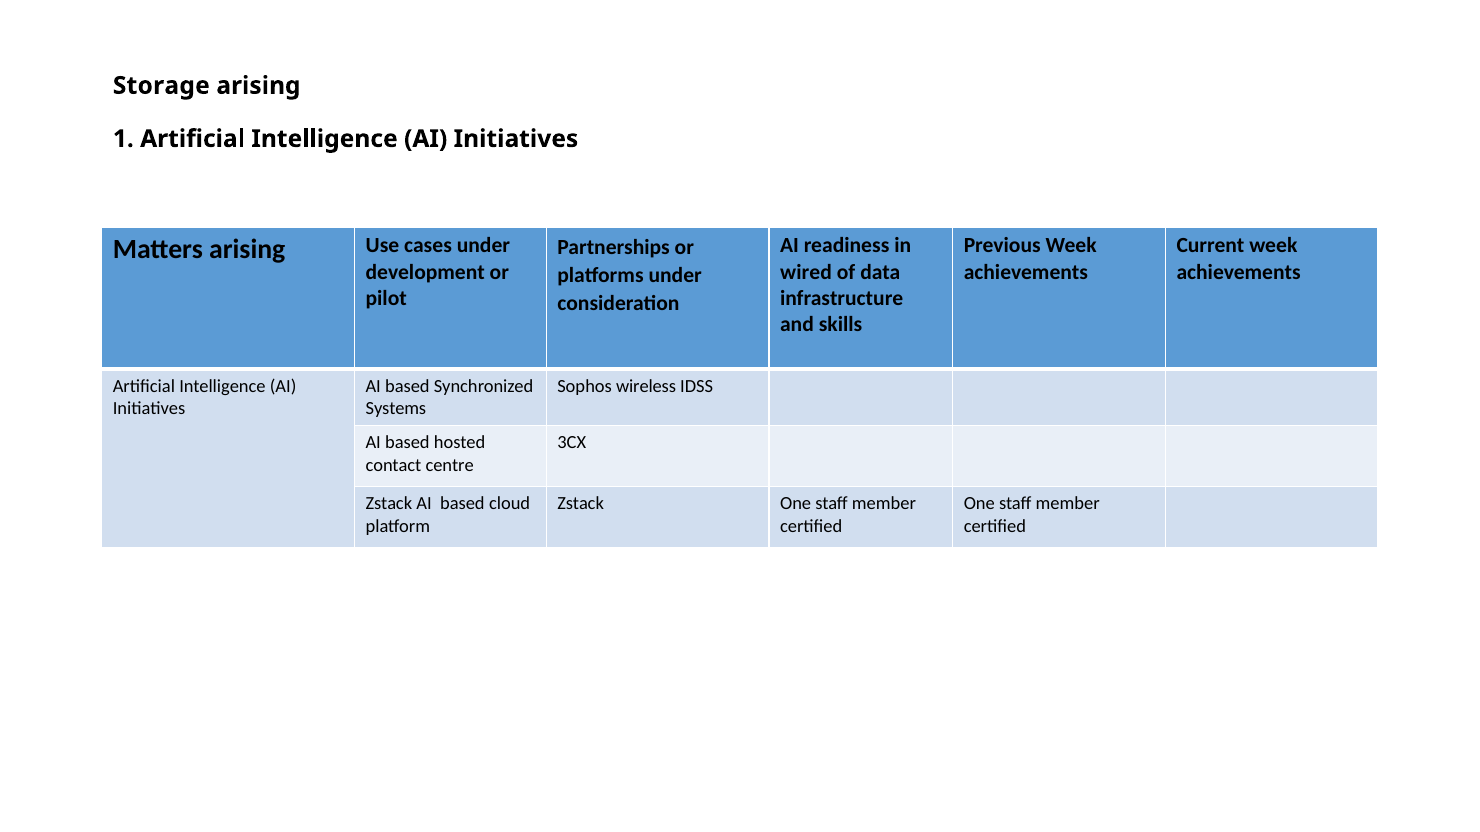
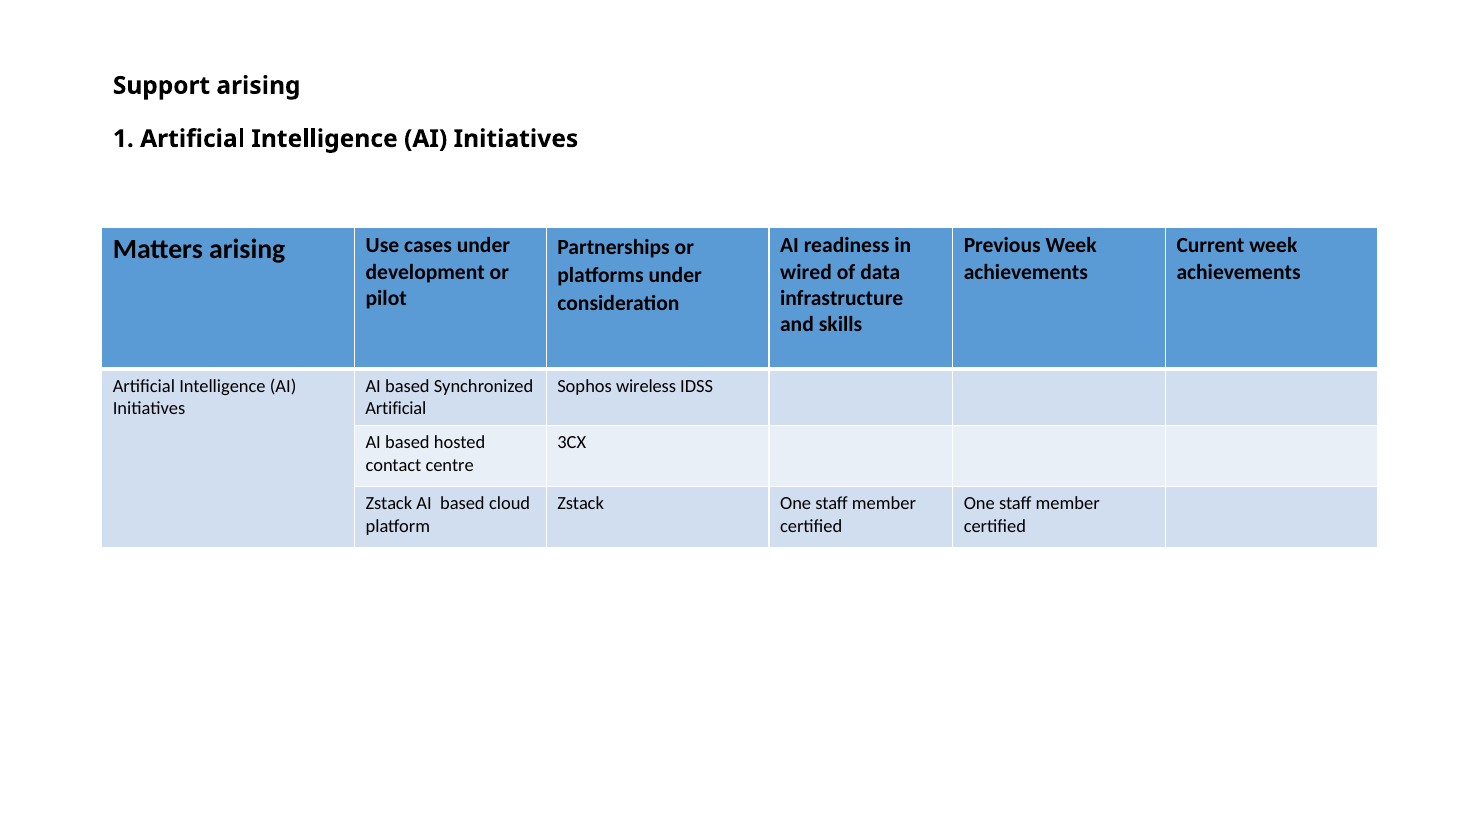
Storage: Storage -> Support
Systems at (396, 409): Systems -> Artificial
